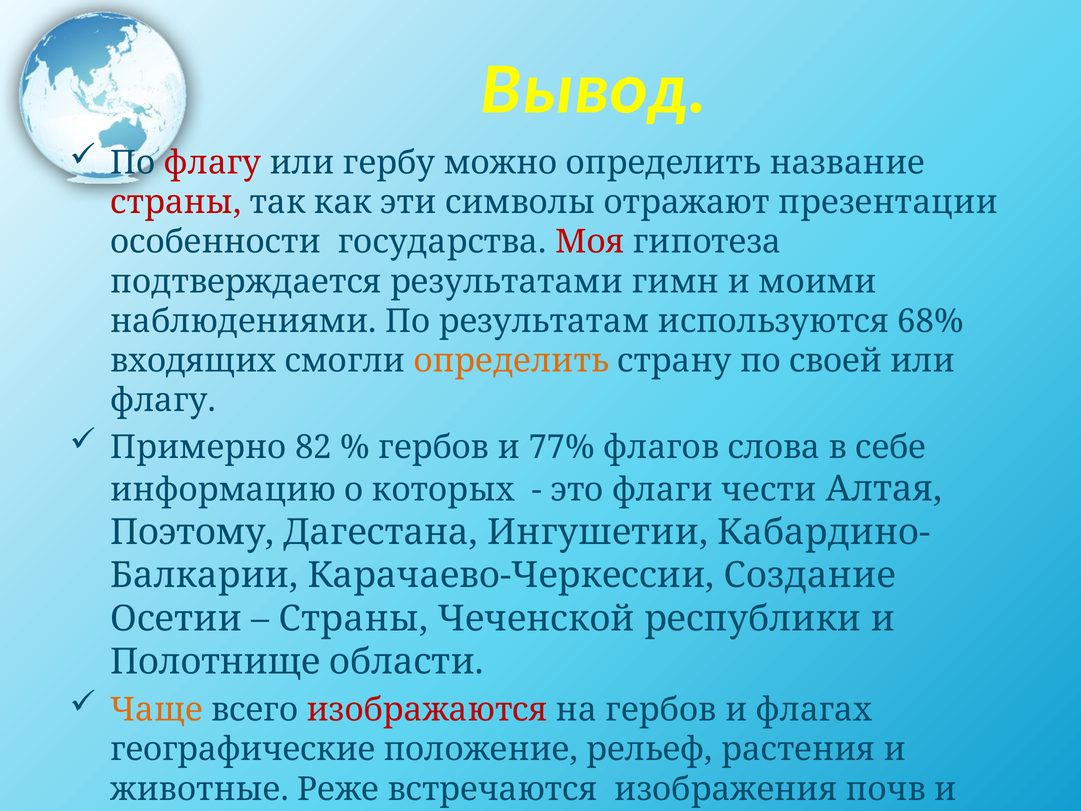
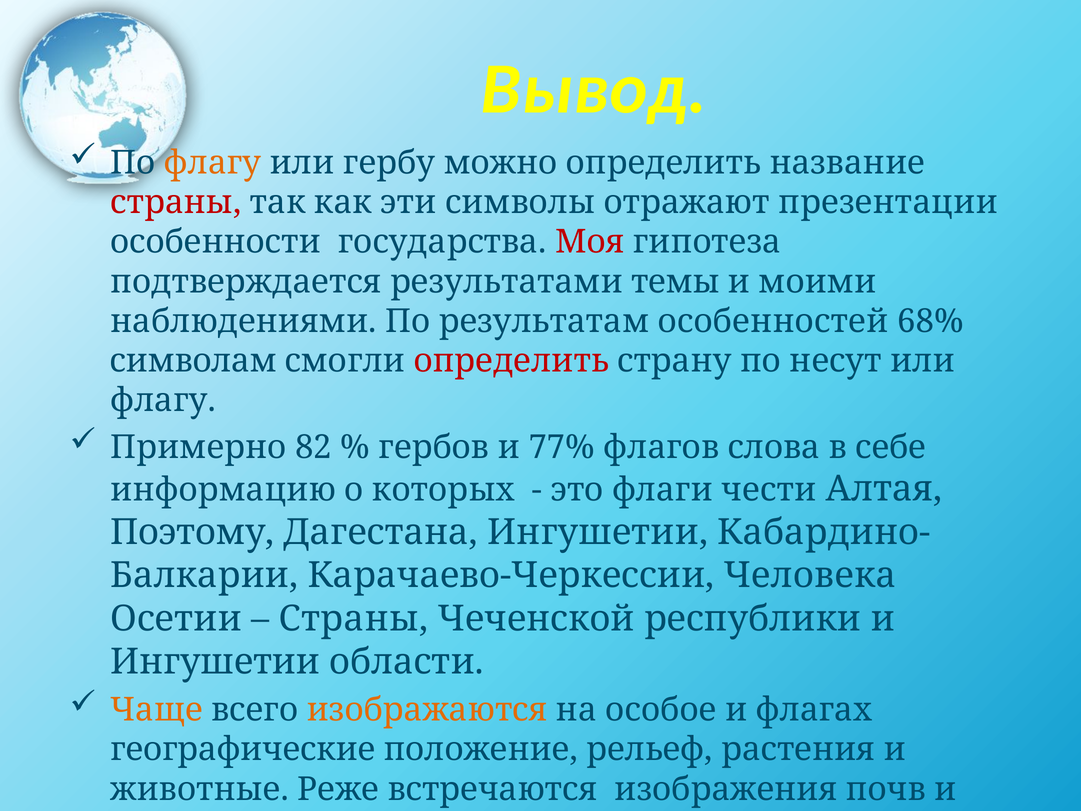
флагу at (213, 163) colour: red -> orange
гимн: гимн -> темы
результатам используются: используются -> особенностей
входящих: входящих -> символам
определить at (511, 361) colour: orange -> red
своей: своей -> несут
Создание: Создание -> Человека
Полотнище at (215, 662): Полотнище -> Ингушетии
изображаются colour: red -> orange
на гербов: гербов -> особое
